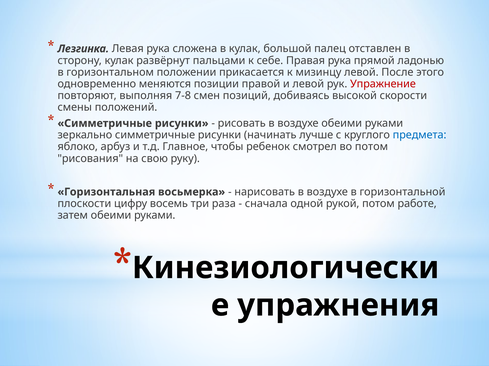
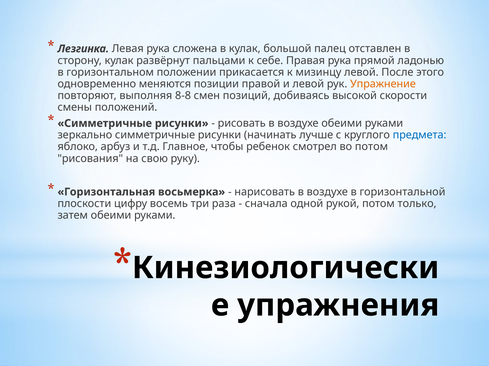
Упражнение colour: red -> orange
7-8: 7-8 -> 8-8
работе: работе -> только
